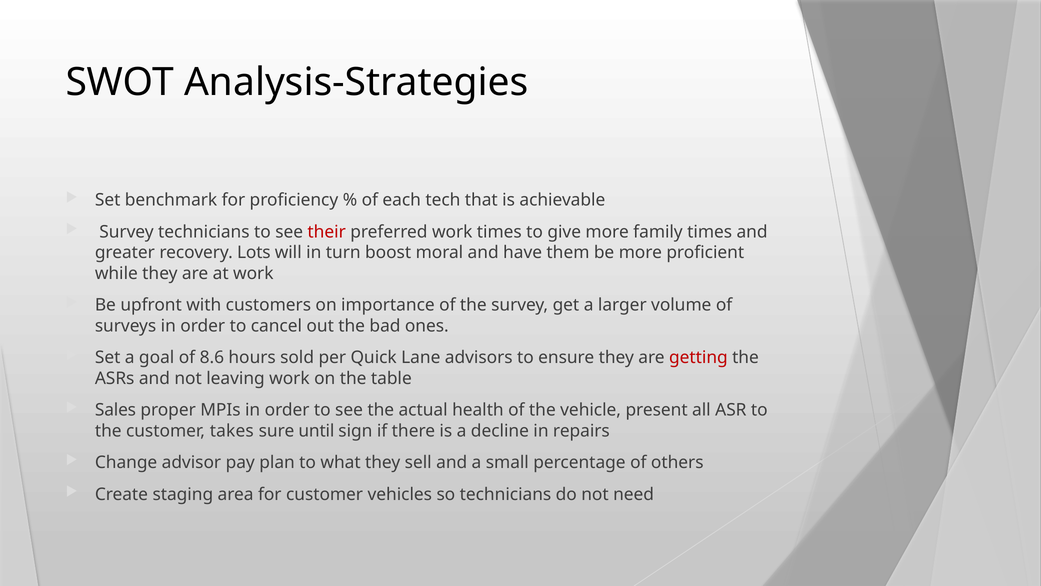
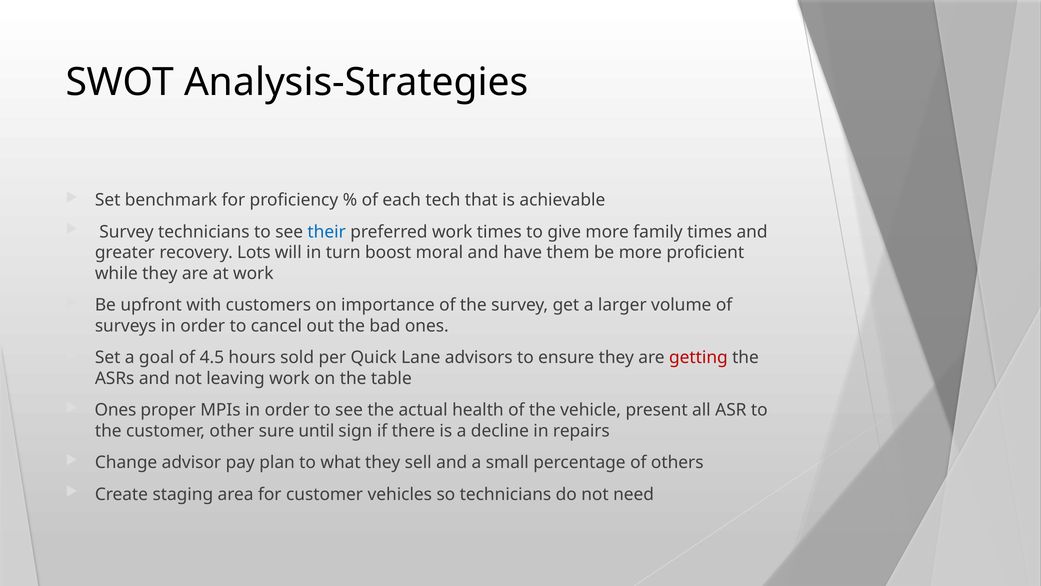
their colour: red -> blue
8.6: 8.6 -> 4.5
Sales at (115, 410): Sales -> Ones
takes: takes -> other
